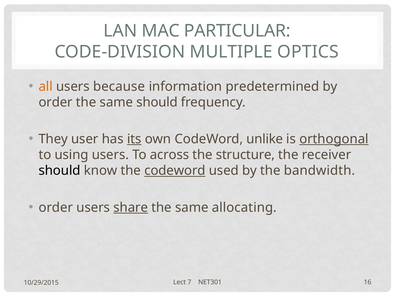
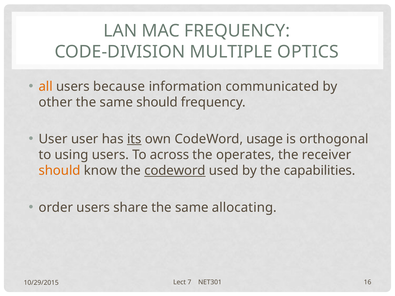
MAC PARTICULAR: PARTICULAR -> FREQUENCY
predetermined: predetermined -> communicated
order at (56, 102): order -> other
They at (53, 139): They -> User
unlike: unlike -> usage
orthogonal underline: present -> none
structure: structure -> operates
should at (60, 171) colour: black -> orange
bandwidth: bandwidth -> capabilities
share underline: present -> none
